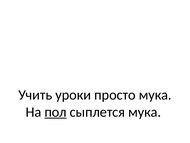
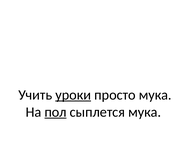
уроки underline: none -> present
